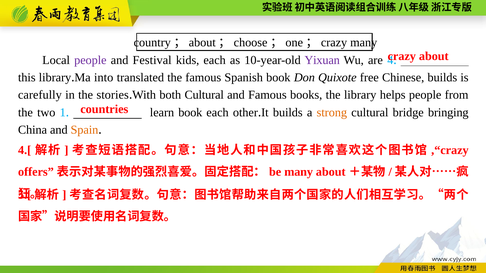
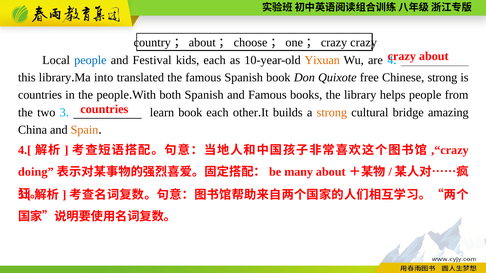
country；about；choose；one；crazy many: many -> crazy
people at (90, 60) colour: purple -> blue
Yixuan colour: purple -> orange
Chinese builds: builds -> strong
carefully at (40, 95): carefully -> countries
the stories: stories -> people
both Cultural: Cultural -> Spanish
1: 1 -> 3
bringing: bringing -> amazing
offers: offers -> doing
